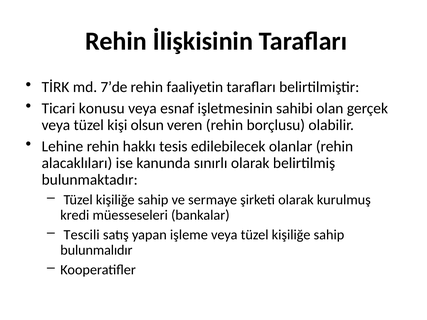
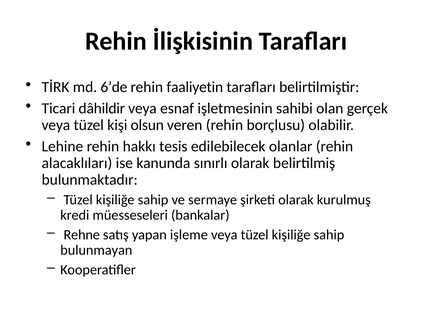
7’de: 7’de -> 6’de
konusu: konusu -> dâhildir
Tescili: Tescili -> Rehne
bulunmalıdır: bulunmalıdır -> bulunmayan
